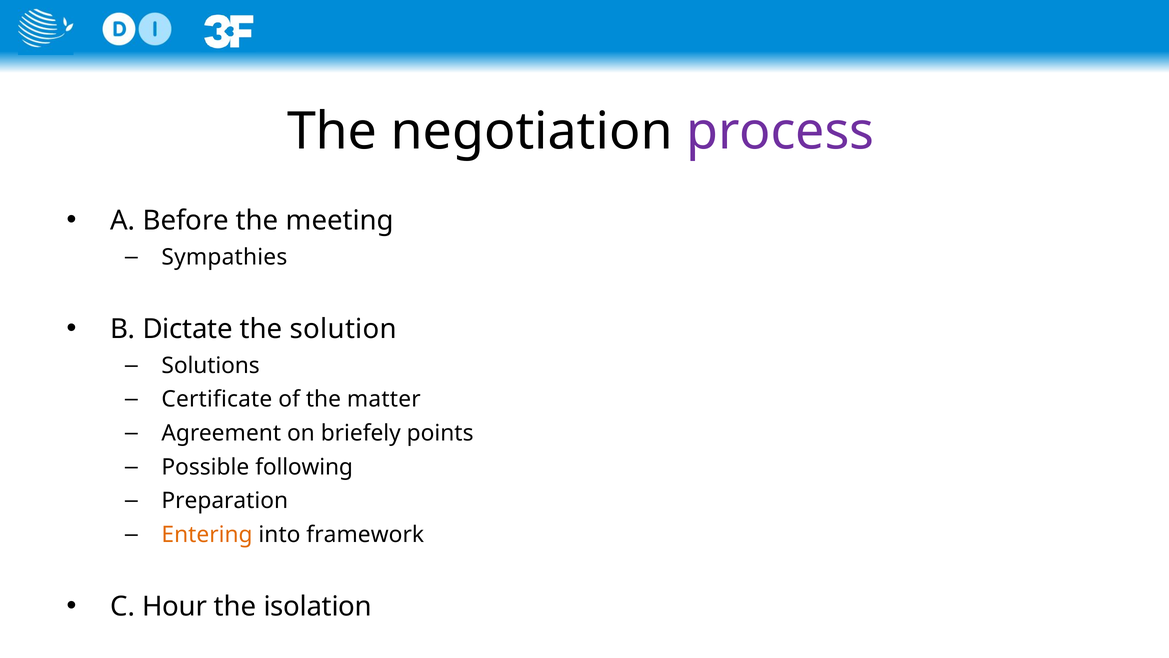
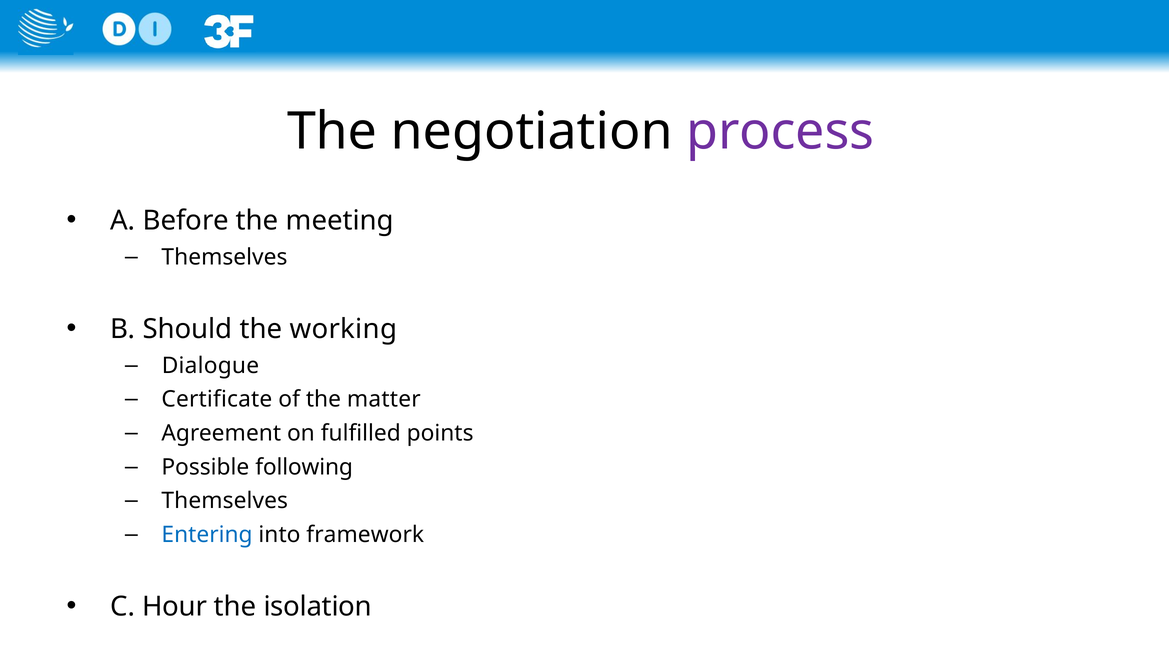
Sympathies at (224, 257): Sympathies -> Themselves
Dictate: Dictate -> Should
solution: solution -> working
Solutions: Solutions -> Dialogue
briefely: briefely -> fulfilled
Preparation at (225, 501): Preparation -> Themselves
Entering colour: orange -> blue
